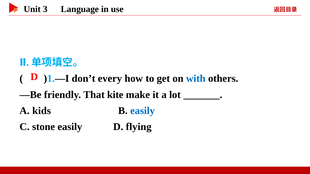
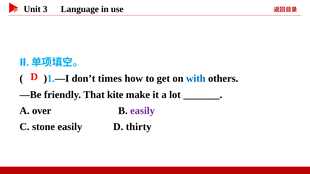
every: every -> times
kids: kids -> over
easily at (143, 111) colour: blue -> purple
flying: flying -> thirty
